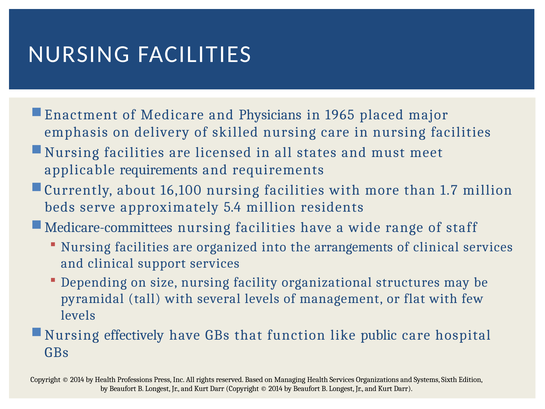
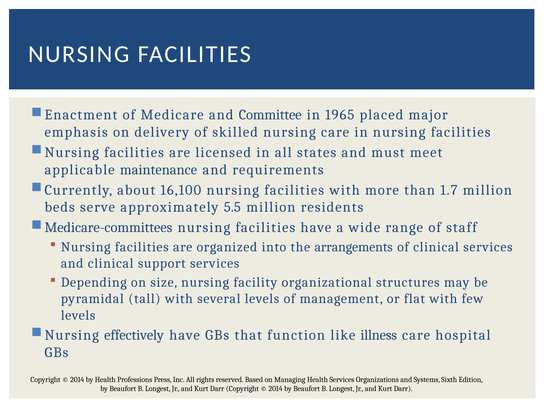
Physicians: Physicians -> Committee
applicable requirements: requirements -> maintenance
5.4: 5.4 -> 5.5
public: public -> illness
